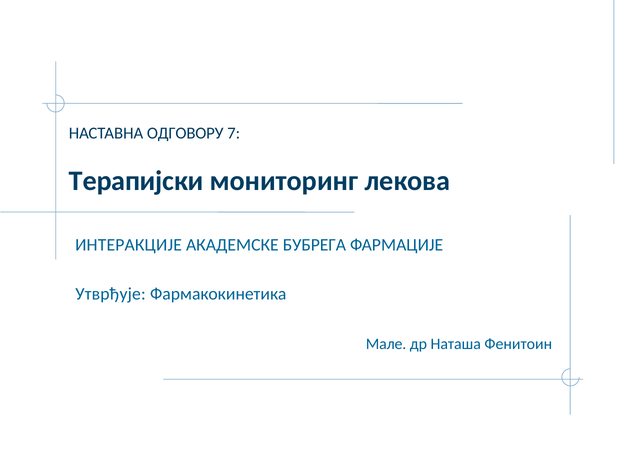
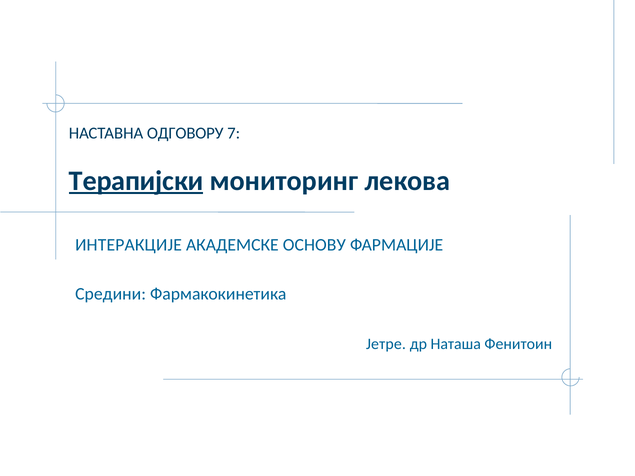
Терапијски underline: none -> present
БУБРЕГА: БУБРЕГА -> ОСНОВУ
Утврђује: Утврђује -> Средини
Мале: Мале -> Јетре
